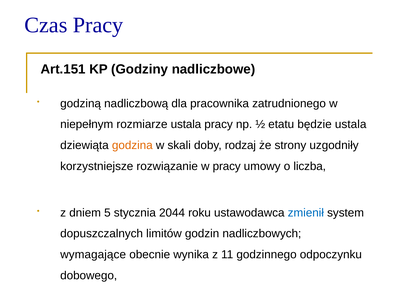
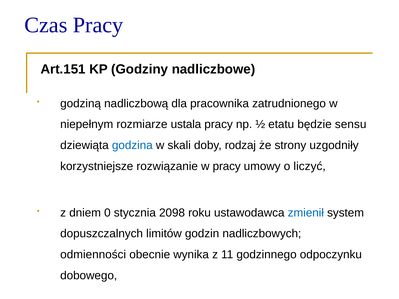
będzie ustala: ustala -> sensu
godzina colour: orange -> blue
liczba: liczba -> liczyć
5: 5 -> 0
2044: 2044 -> 2098
wymagające: wymagające -> odmienności
